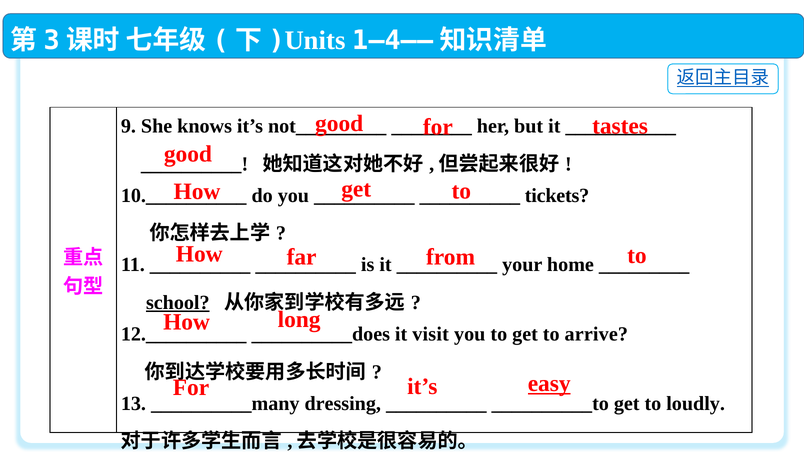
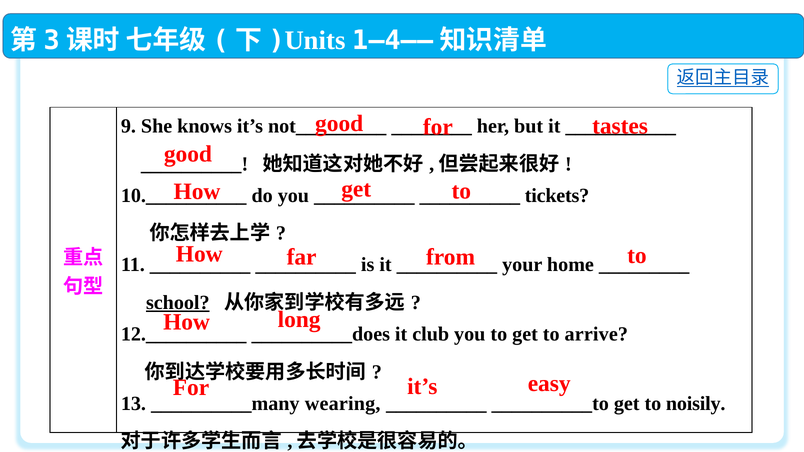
visit: visit -> club
easy underline: present -> none
dressing: dressing -> wearing
loudly: loudly -> noisily
